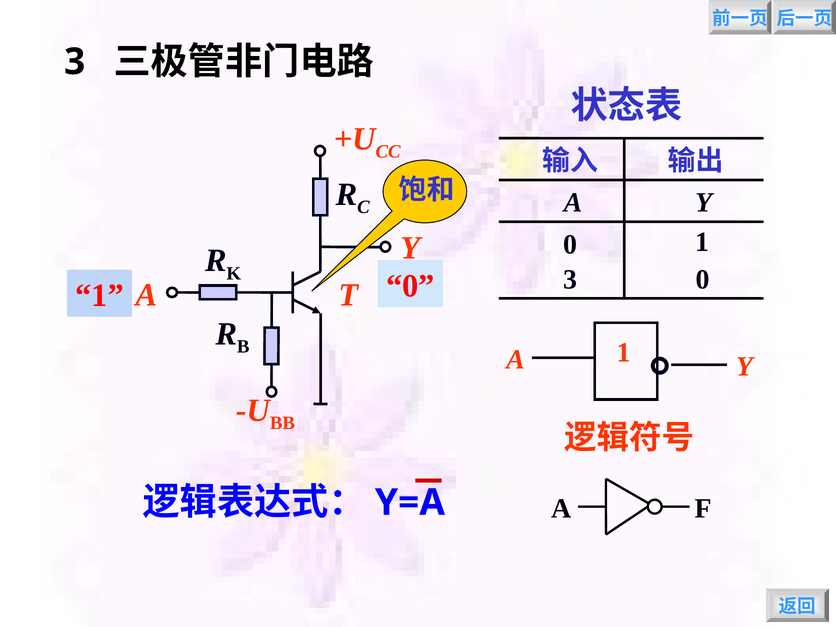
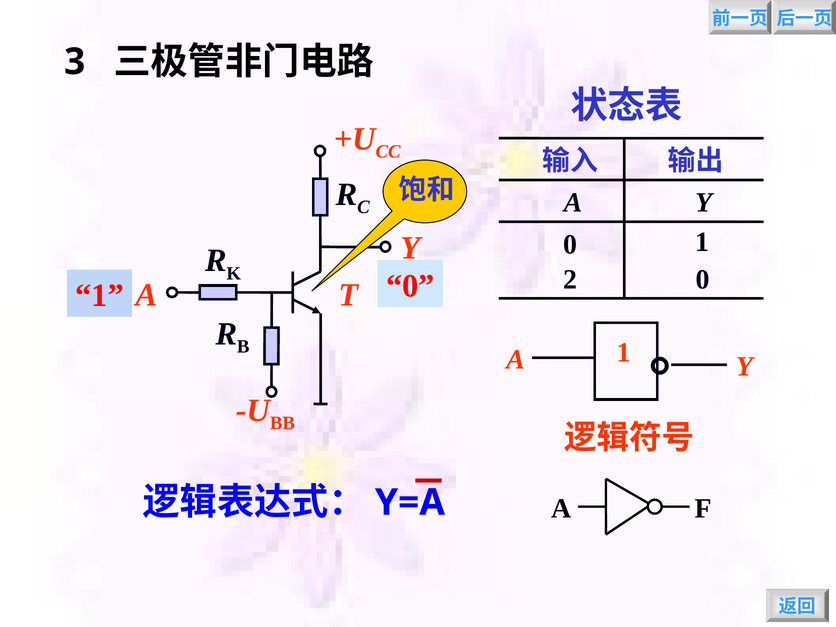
3 at (570, 279): 3 -> 2
